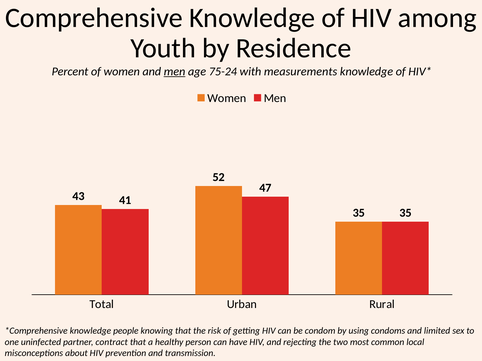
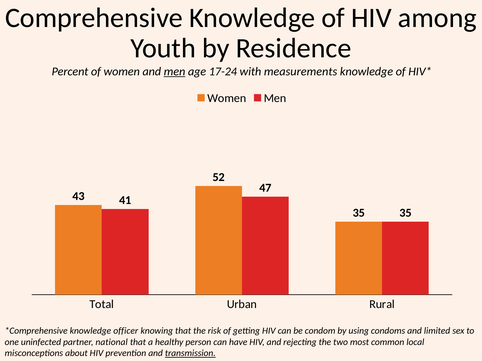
75-24: 75-24 -> 17-24
people: people -> officer
contract: contract -> national
transmission underline: none -> present
